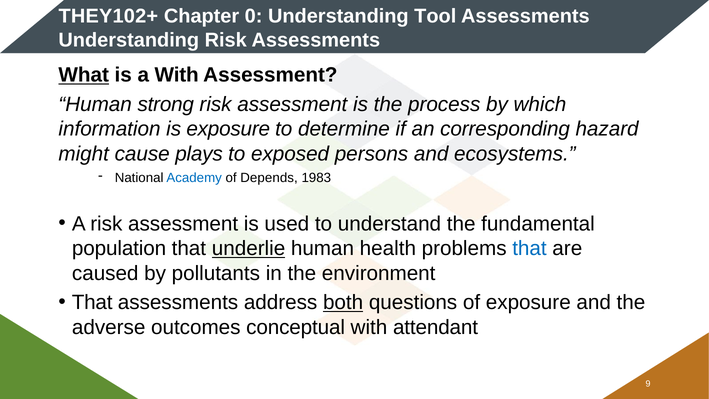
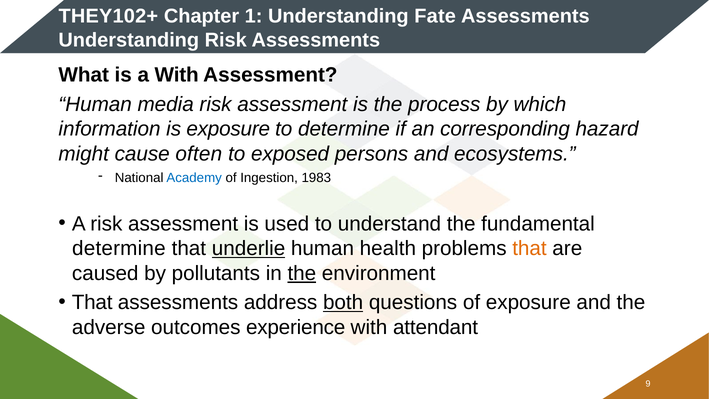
0: 0 -> 1
Tool: Tool -> Fate
What underline: present -> none
strong: strong -> media
plays: plays -> often
Depends: Depends -> Ingestion
population at (119, 248): population -> determine
that at (529, 248) colour: blue -> orange
the at (302, 273) underline: none -> present
conceptual: conceptual -> experience
